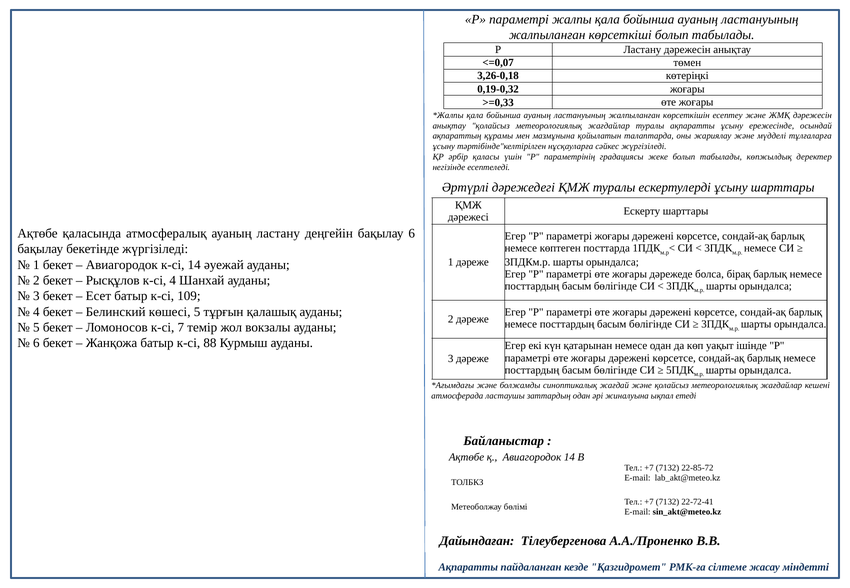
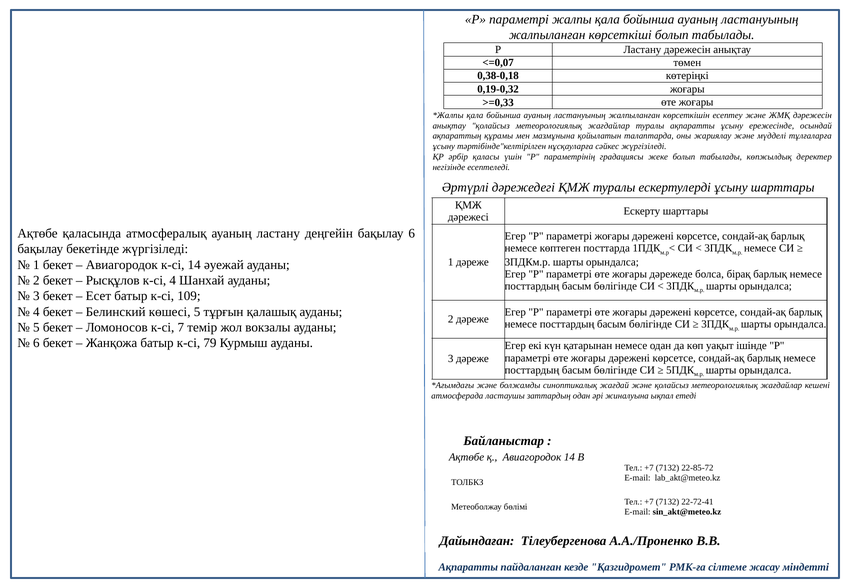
3,26-0,18: 3,26-0,18 -> 0,38-0,18
88: 88 -> 79
